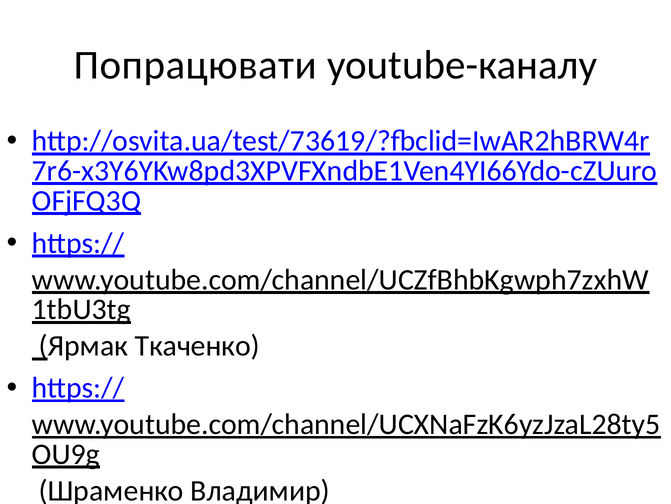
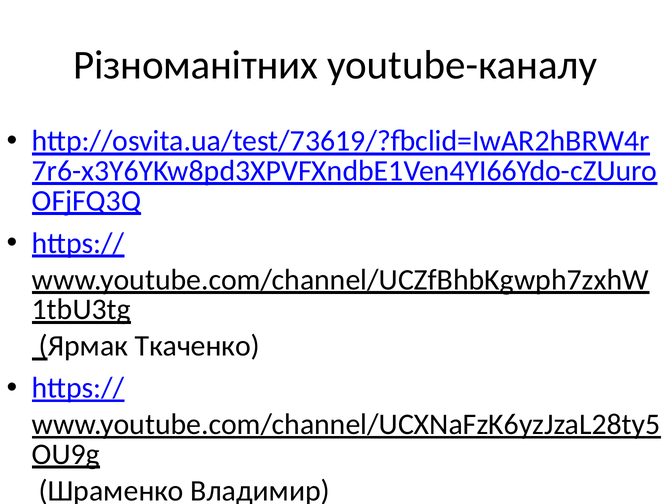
Попрацювати: Попрацювати -> Різноманітних
